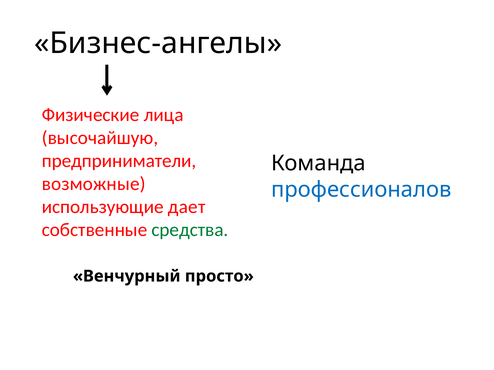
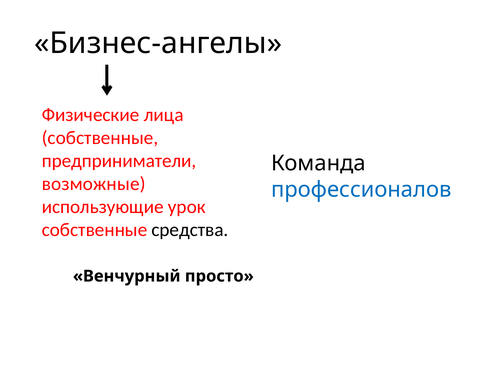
высочайшую at (100, 138): высочайшую -> собственные
дает: дает -> урок
средства colour: green -> black
